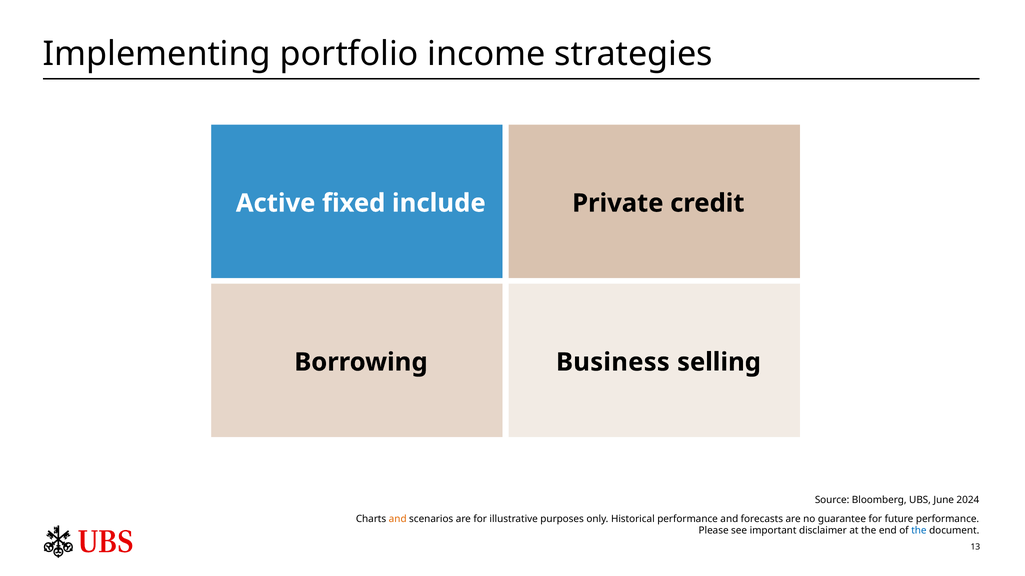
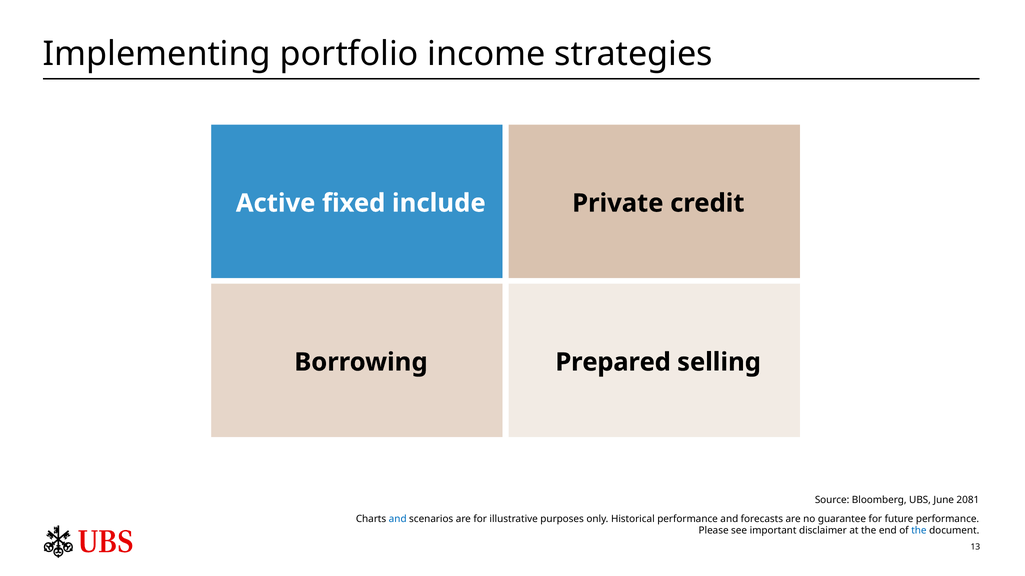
Business: Business -> Prepared
2024: 2024 -> 2081
and at (398, 519) colour: orange -> blue
